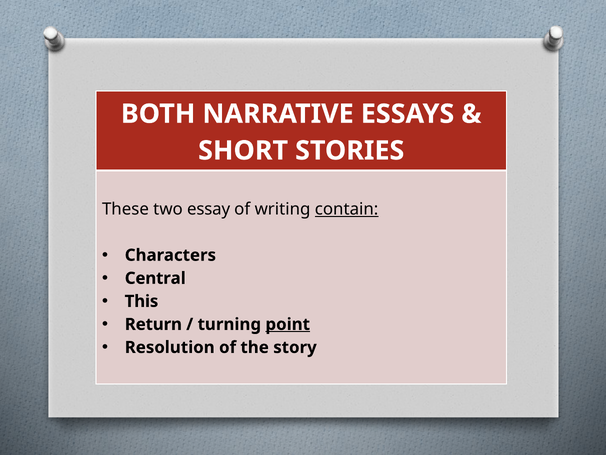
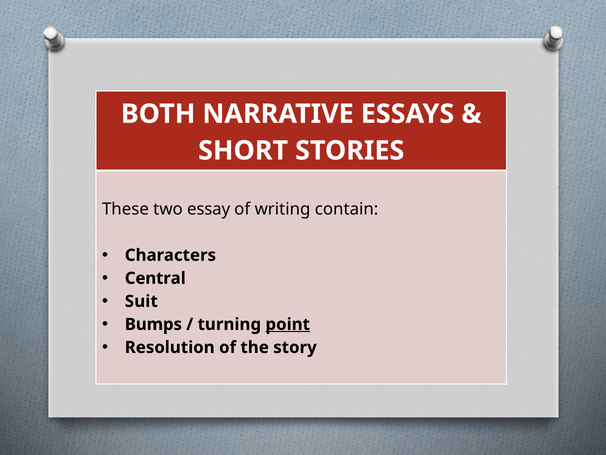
contain underline: present -> none
This: This -> Suit
Return: Return -> Bumps
